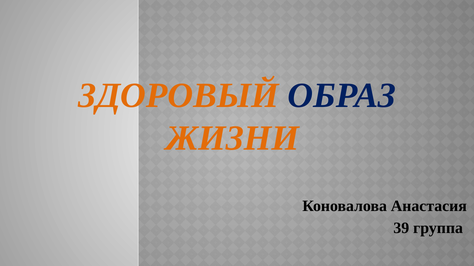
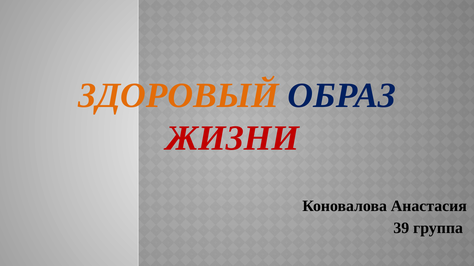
ЖИЗНИ colour: orange -> red
